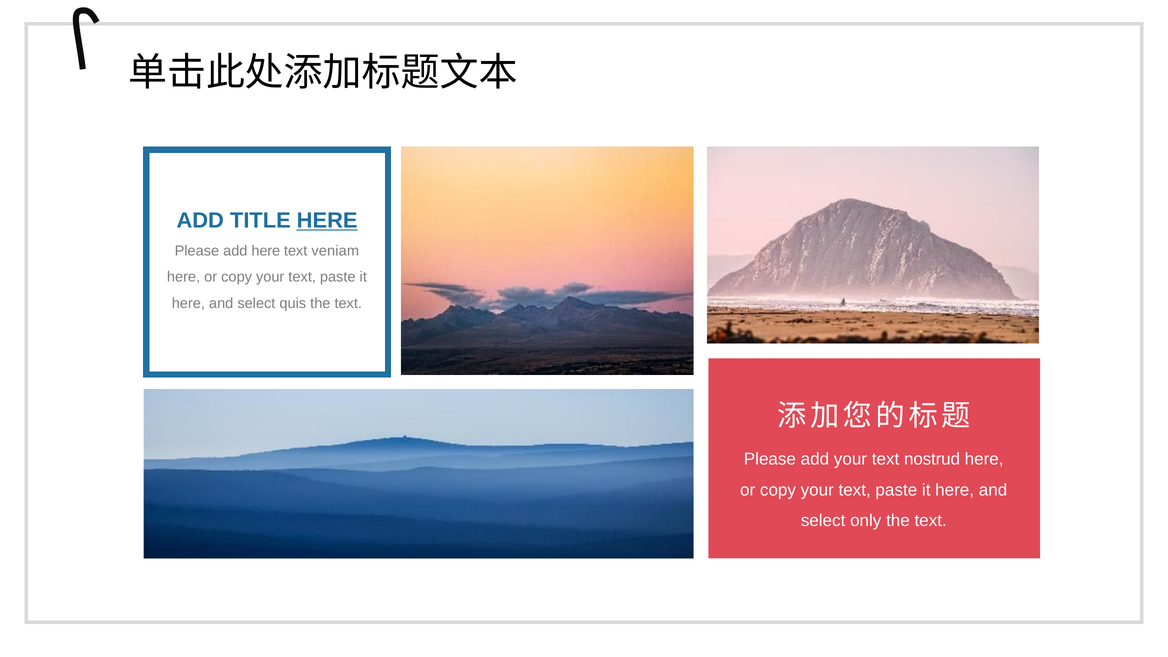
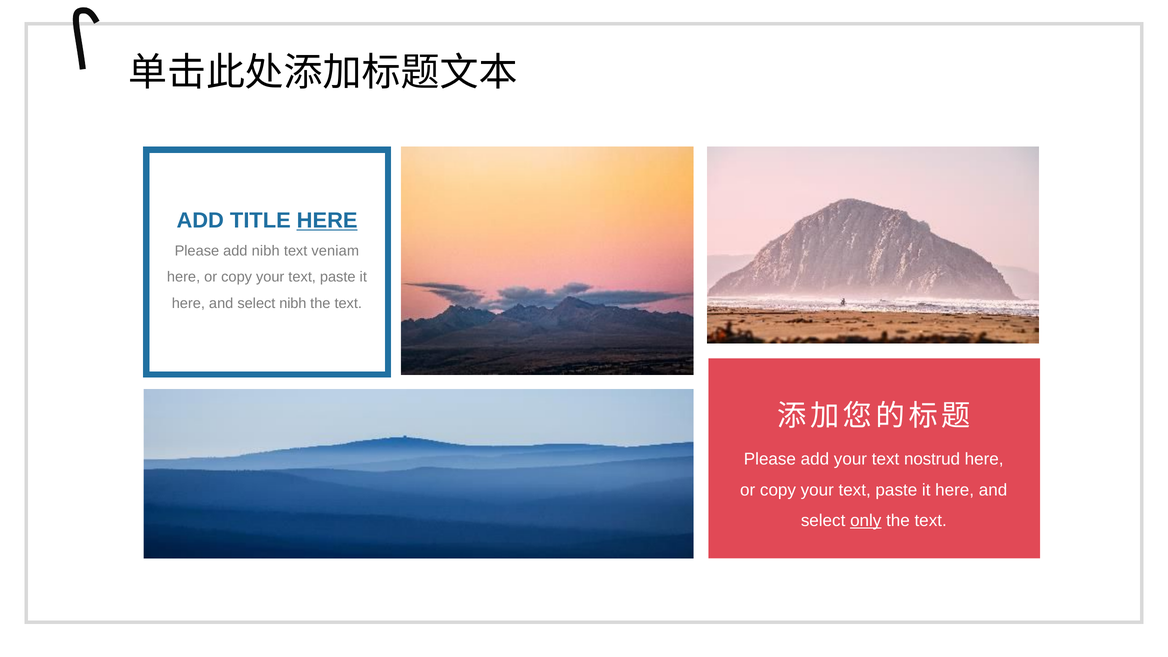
add here: here -> nibh
select quis: quis -> nibh
only underline: none -> present
